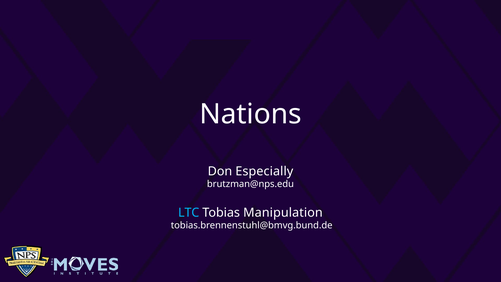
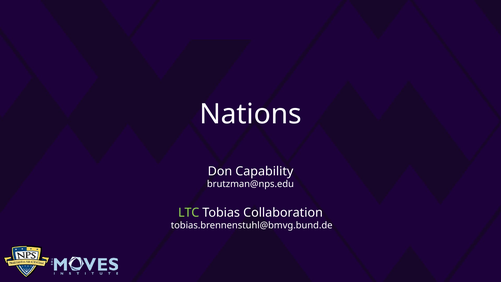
Especially: Especially -> Capability
LTC colour: light blue -> light green
Manipulation: Manipulation -> Collaboration
